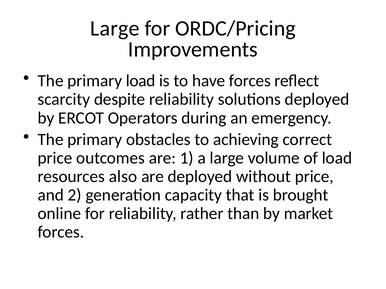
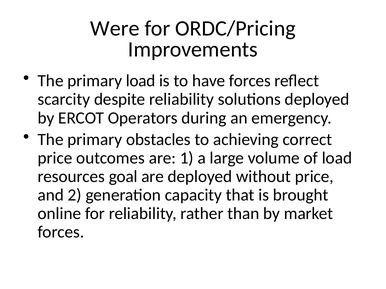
Large at (115, 28): Large -> Were
also: also -> goal
